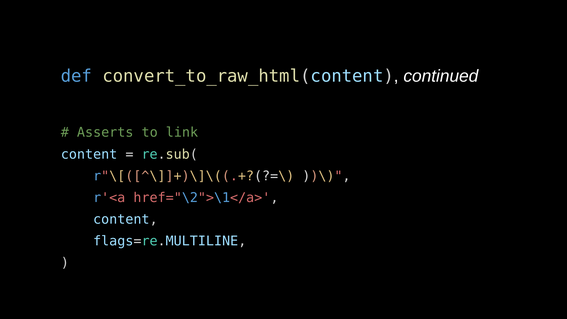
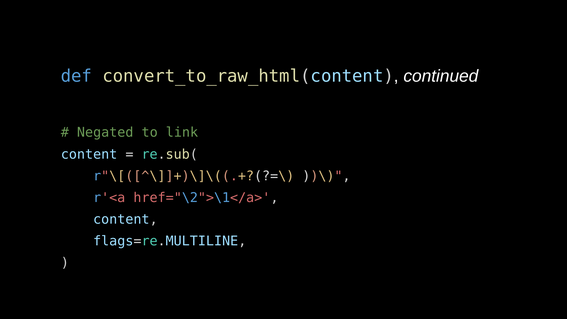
Asserts: Asserts -> Negated
